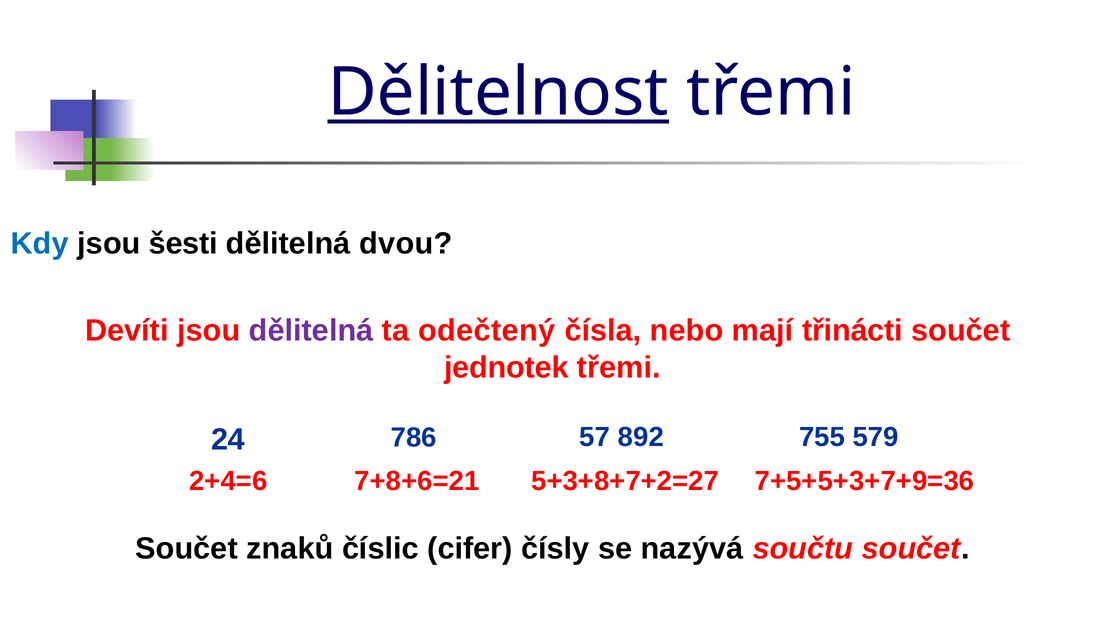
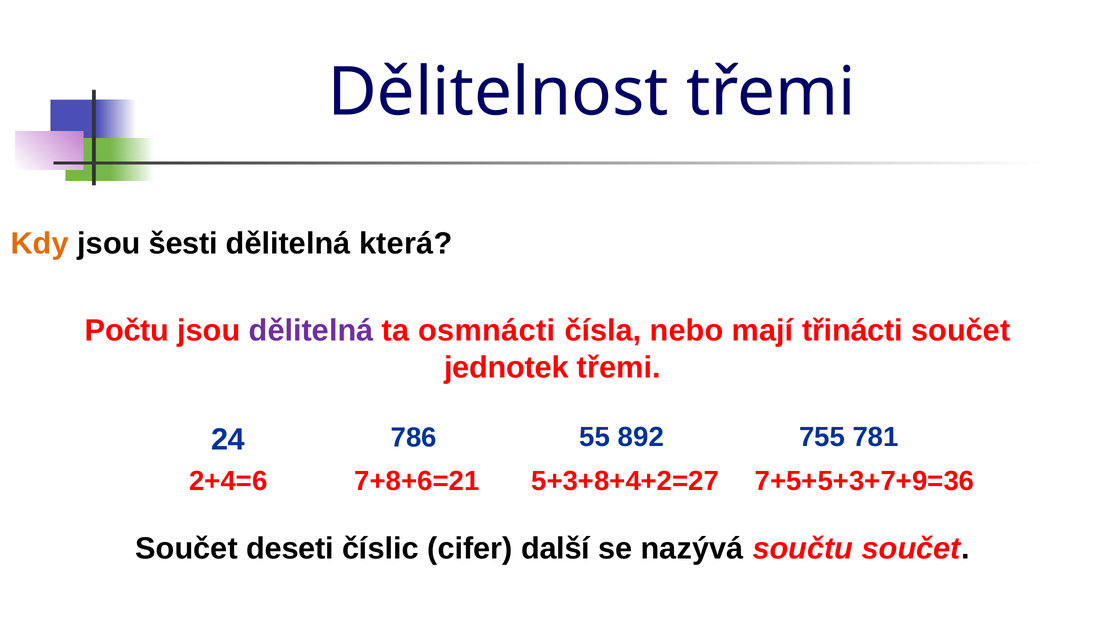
Dělitelnost underline: present -> none
Kdy colour: blue -> orange
dvou: dvou -> která
Devíti: Devíti -> Počtu
odečtený: odečtený -> osmnácti
57: 57 -> 55
579: 579 -> 781
5+3+8+7+2=27: 5+3+8+7+2=27 -> 5+3+8+4+2=27
znaků: znaků -> deseti
čísly: čísly -> další
